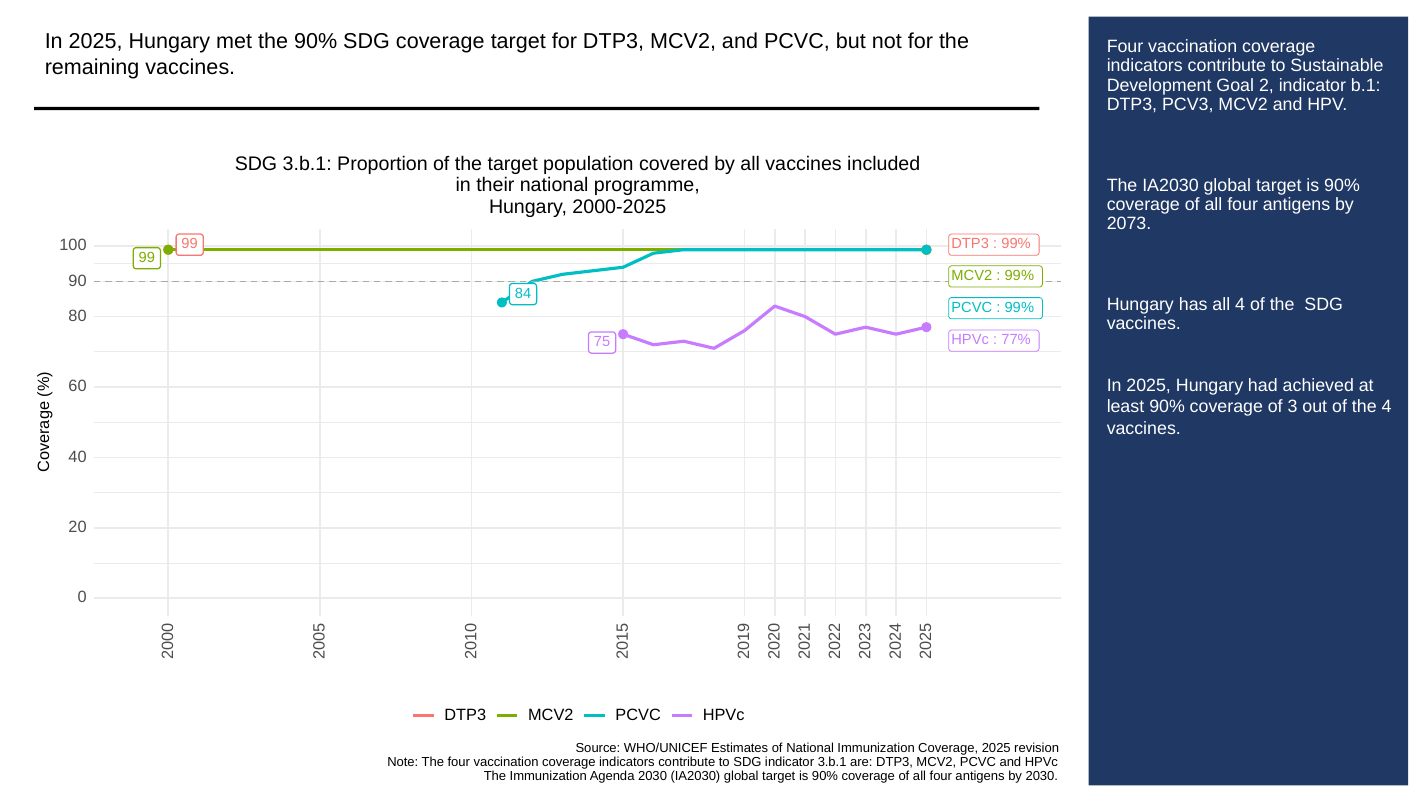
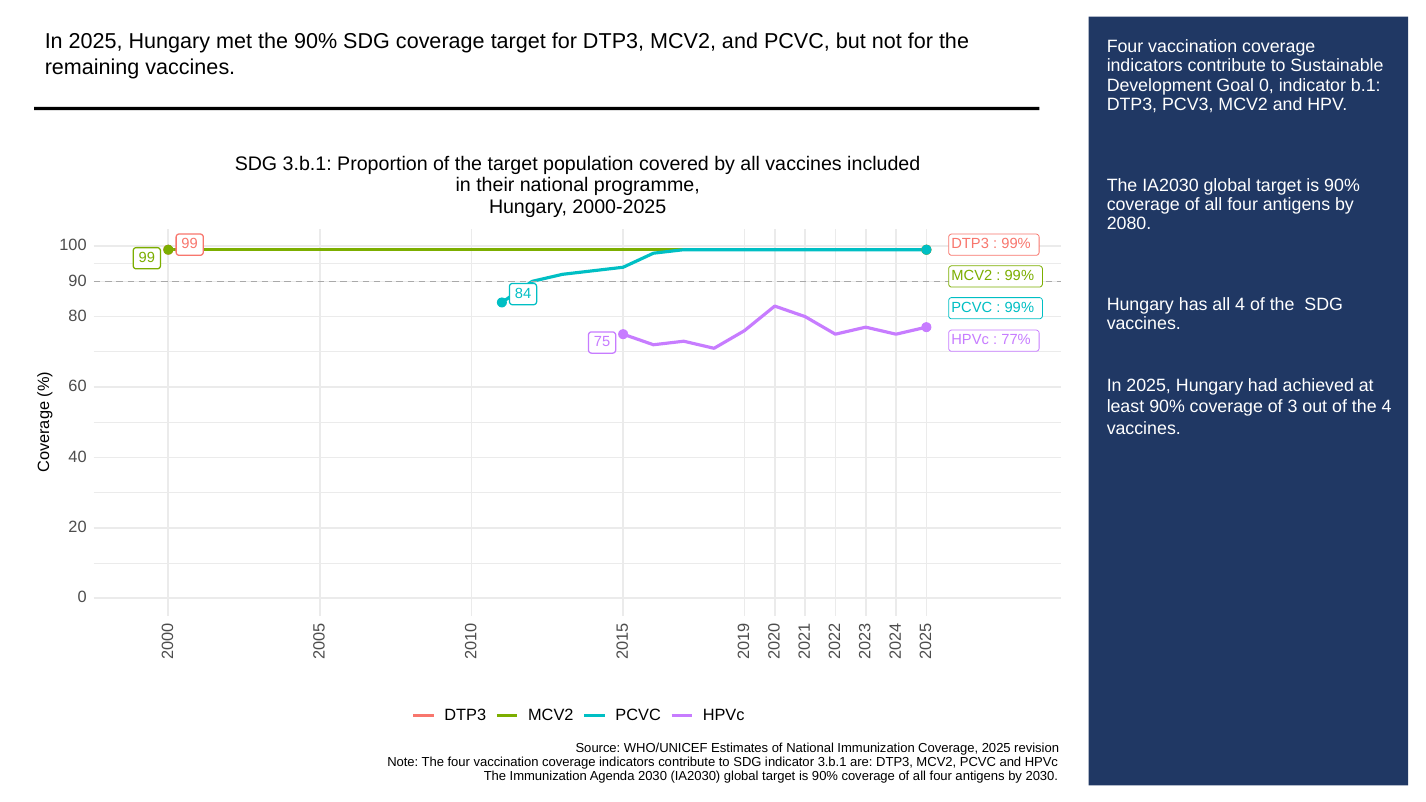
Goal 2: 2 -> 0
2073: 2073 -> 2080
